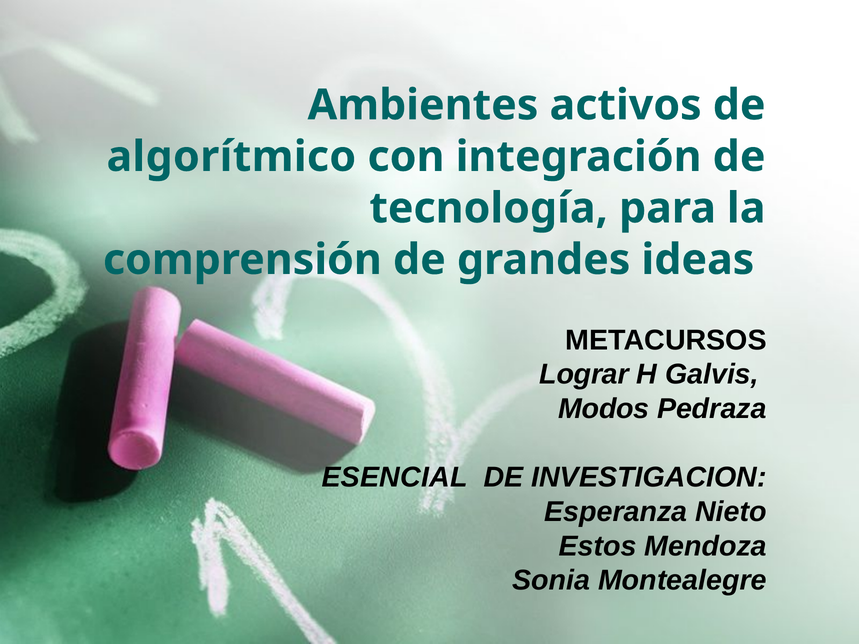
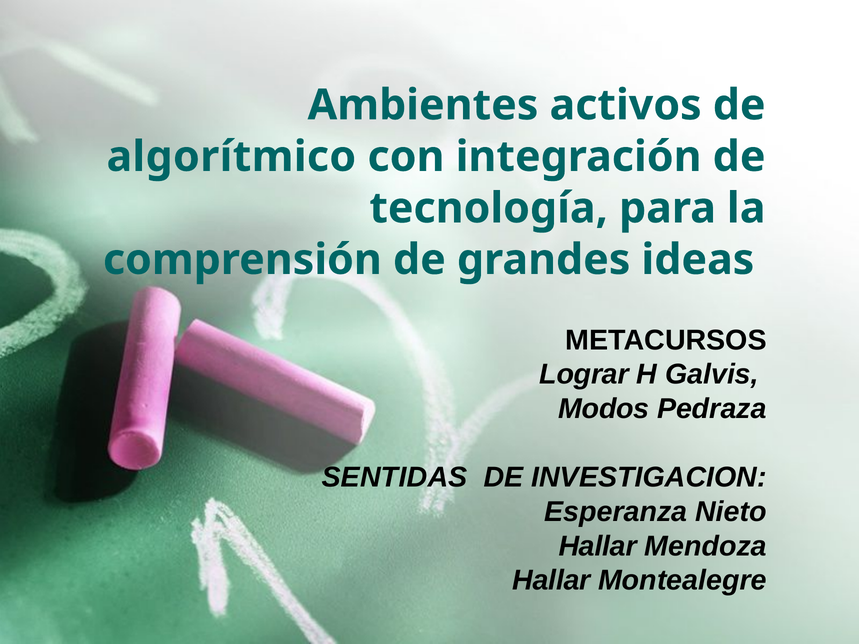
ESENCIAL: ESENCIAL -> SENTIDAS
Estos at (598, 546): Estos -> Hallar
Sonia at (551, 581): Sonia -> Hallar
